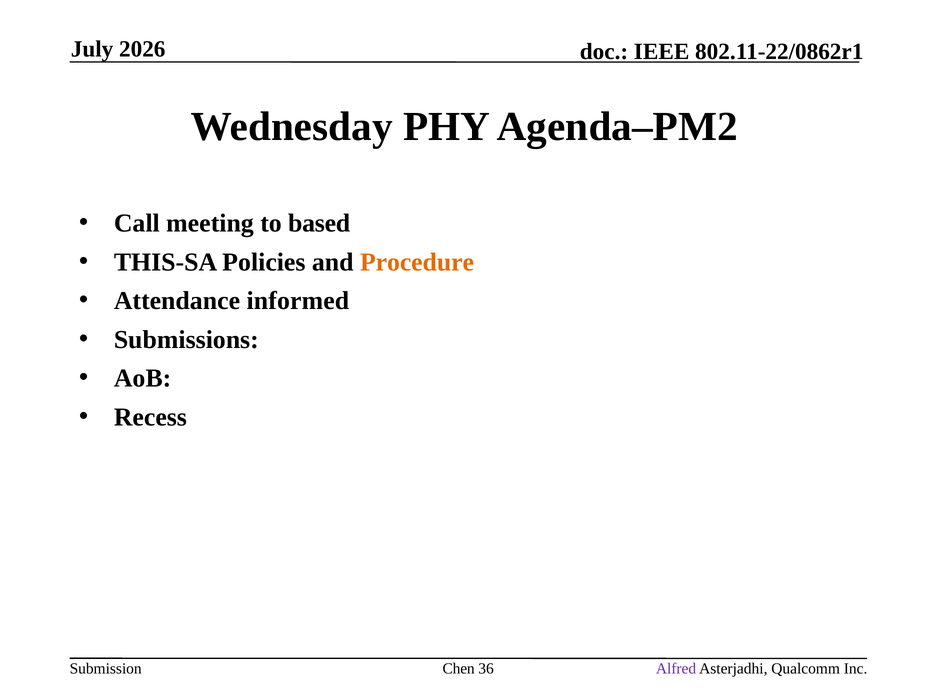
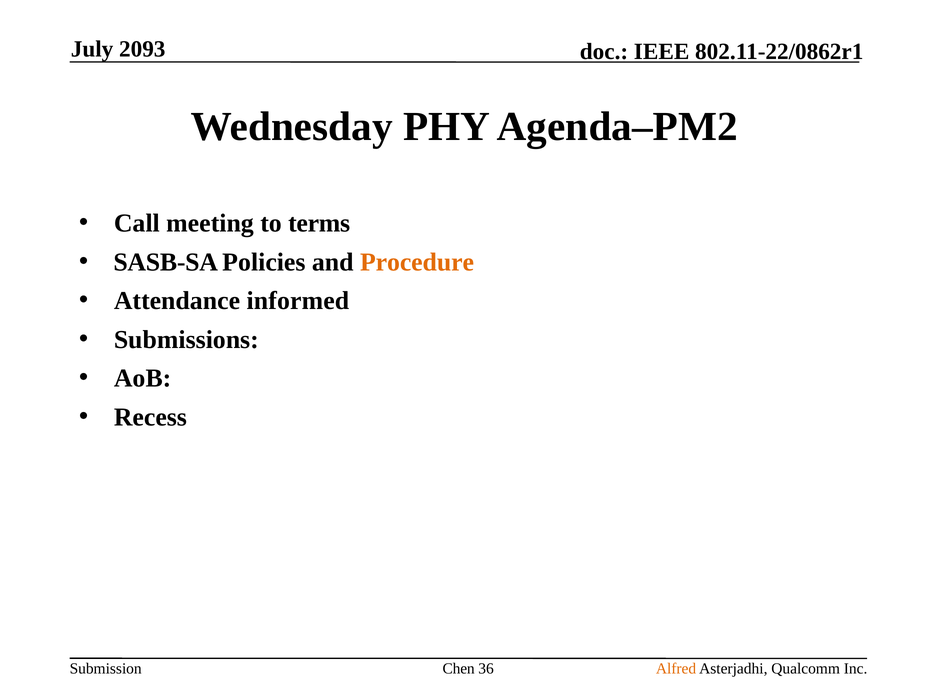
2026: 2026 -> 2093
based: based -> terms
THIS-SA: THIS-SA -> SASB-SA
Alfred colour: purple -> orange
